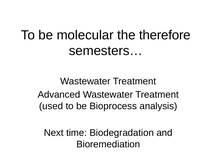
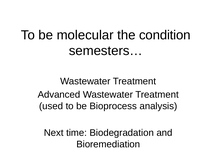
therefore: therefore -> condition
